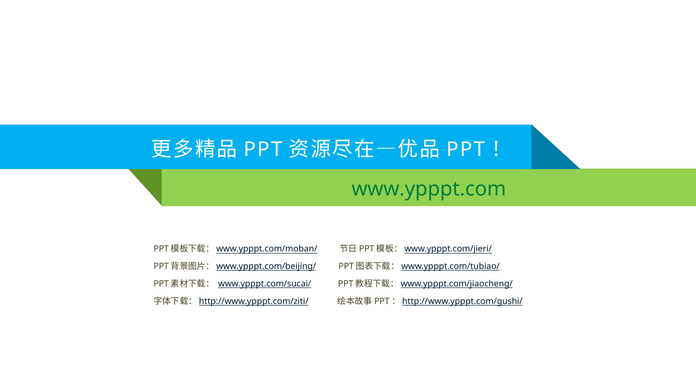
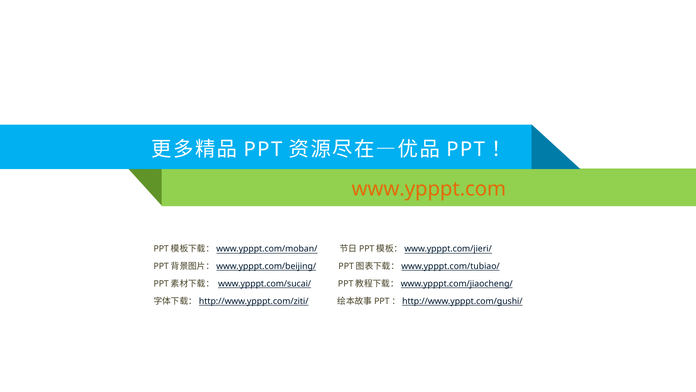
www.ypppt.com colour: green -> orange
